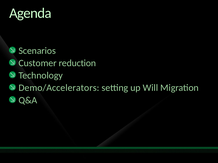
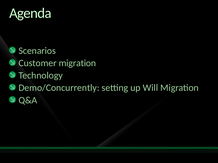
Customer reduction: reduction -> migration
Demo/Accelerators: Demo/Accelerators -> Demo/Concurrently
